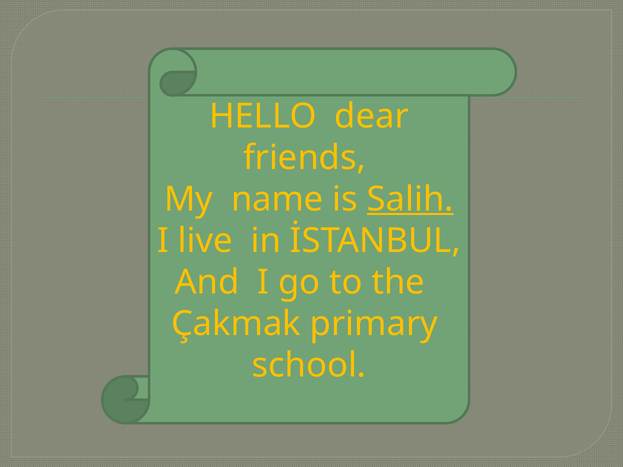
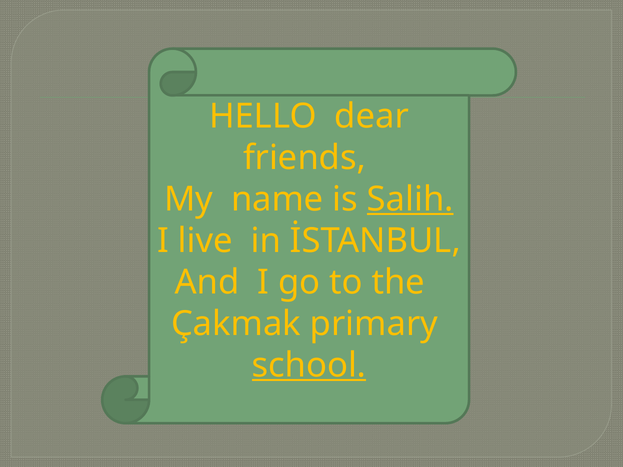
school underline: none -> present
